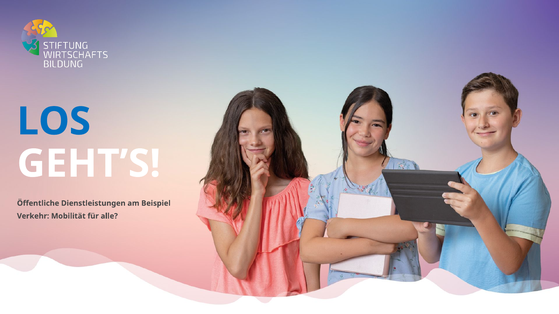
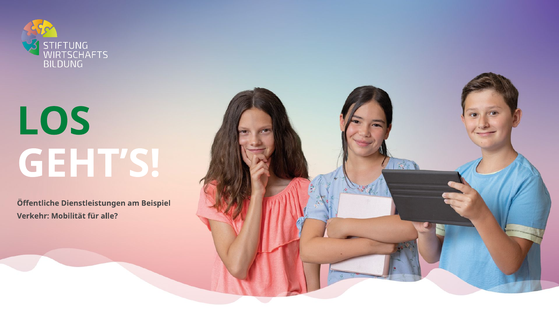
LOS colour: blue -> green
